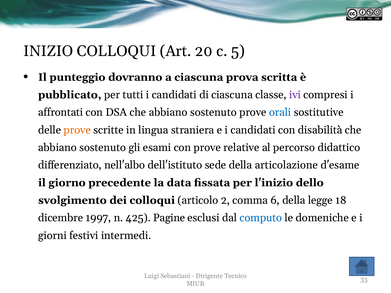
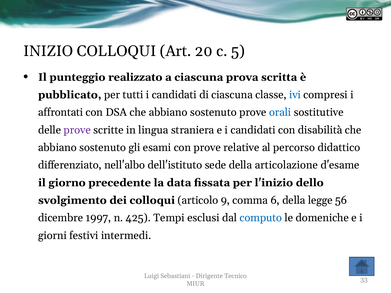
dovranno: dovranno -> realizzato
ivi colour: purple -> blue
prove at (77, 130) colour: orange -> purple
2: 2 -> 9
18: 18 -> 56
Pagine: Pagine -> Tempi
